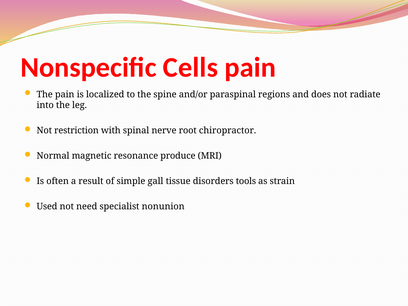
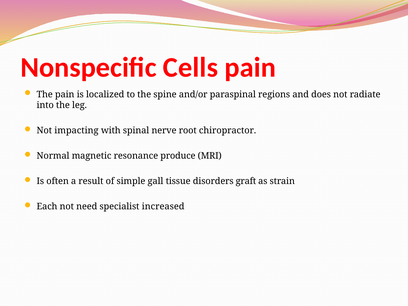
restriction: restriction -> impacting
tools: tools -> graft
Used: Used -> Each
nonunion: nonunion -> increased
